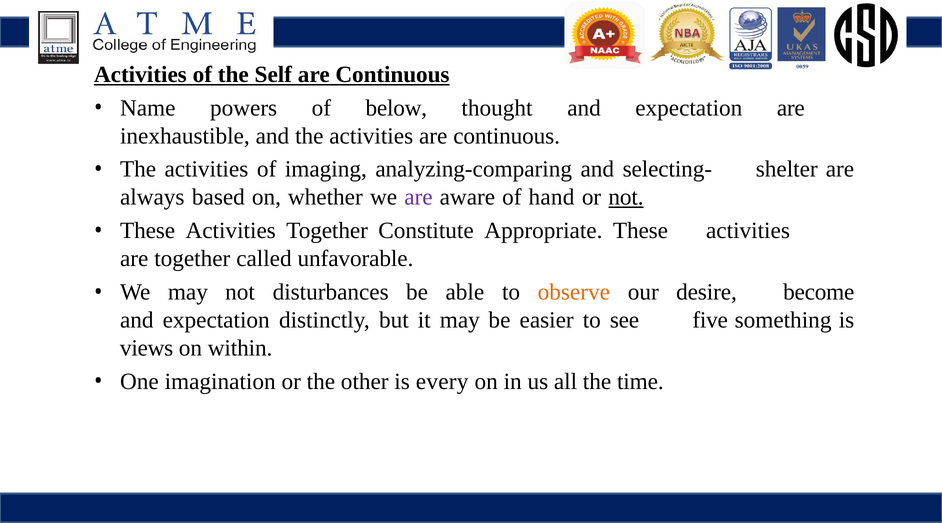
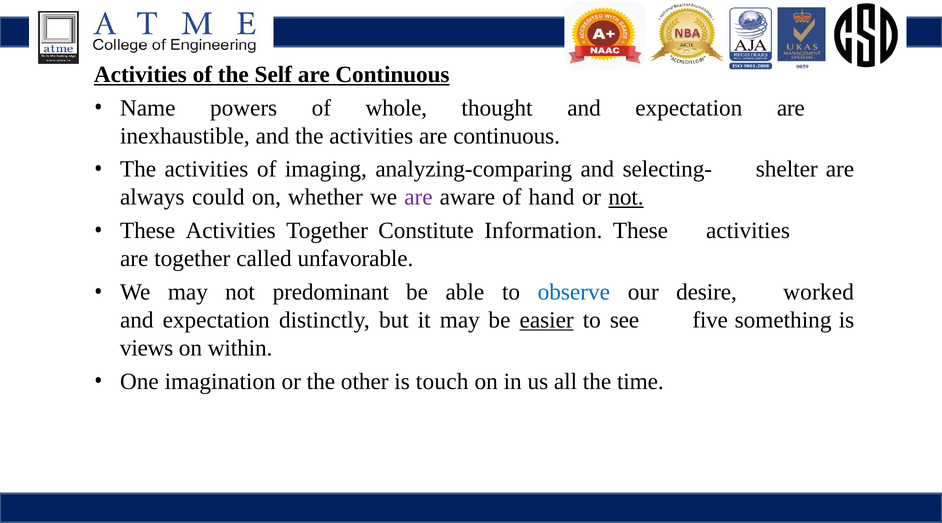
below: below -> whole
based: based -> could
Appropriate: Appropriate -> Information
disturbances: disturbances -> predominant
observe colour: orange -> blue
become: become -> worked
easier underline: none -> present
every: every -> touch
